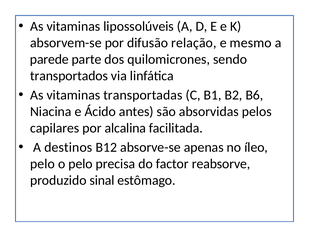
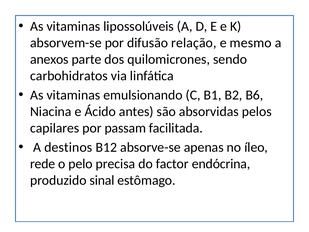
parede: parede -> anexos
transportados: transportados -> carbohidratos
transportadas: transportadas -> emulsionando
alcalina: alcalina -> passam
pelo at (43, 164): pelo -> rede
reabsorve: reabsorve -> endócrina
